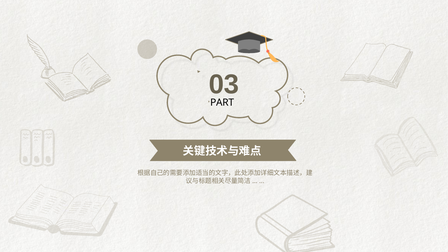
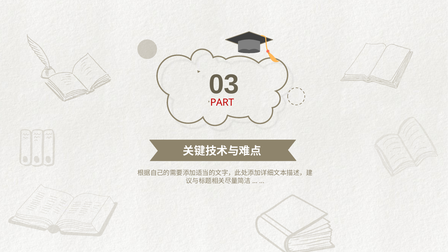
PART colour: black -> red
